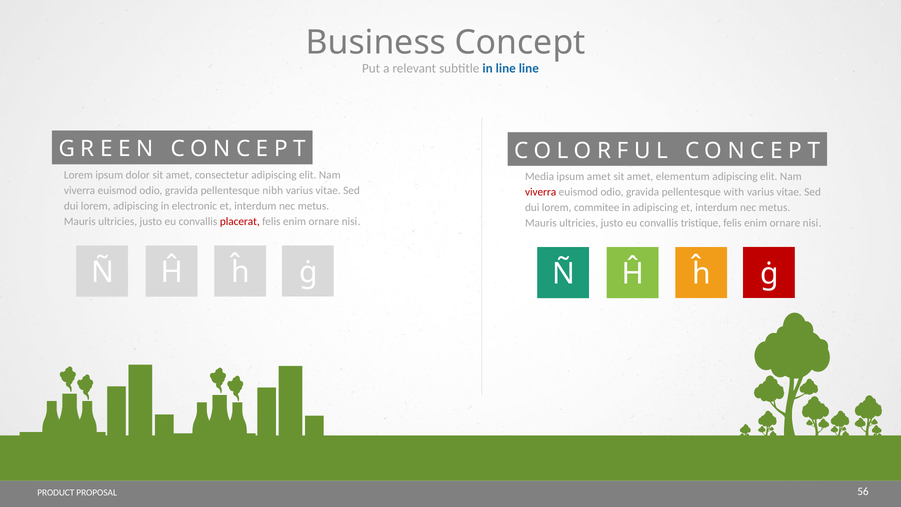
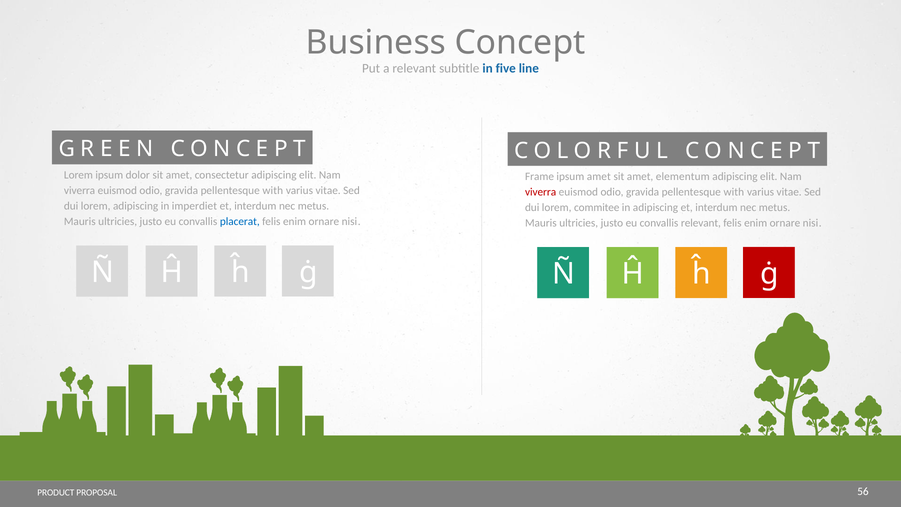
in line: line -> five
Media: Media -> Frame
nibh at (273, 190): nibh -> with
electronic: electronic -> imperdiet
placerat colour: red -> blue
convallis tristique: tristique -> relevant
